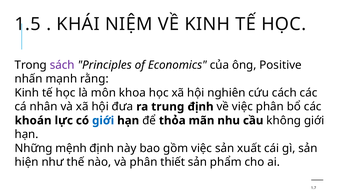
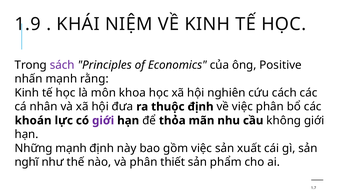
1.5: 1.5 -> 1.9
trung: trung -> thuộc
giới at (103, 121) colour: blue -> purple
Những mệnh: mệnh -> mạnh
hiện: hiện -> nghĩ
